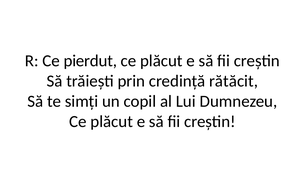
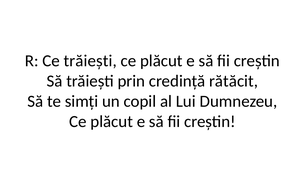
Ce pierdut: pierdut -> trăiești
